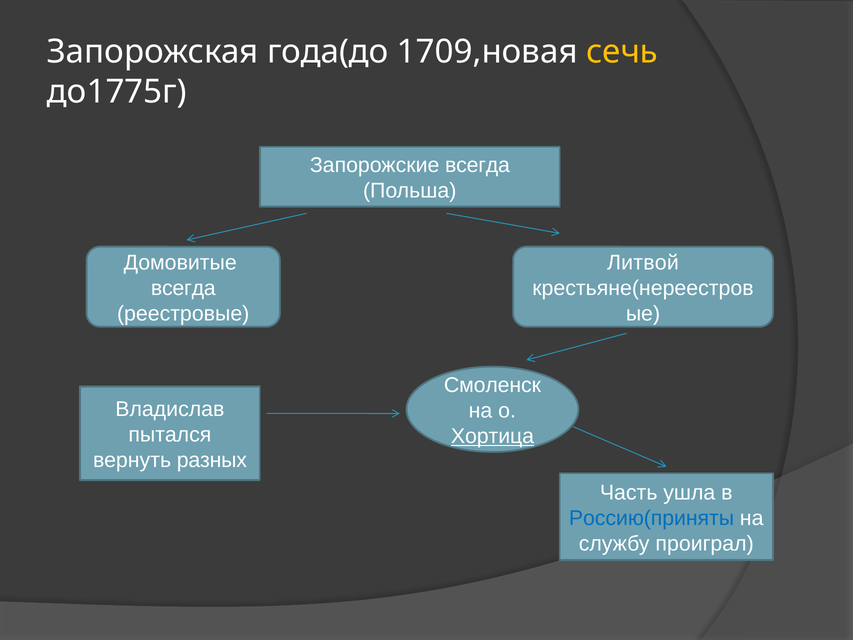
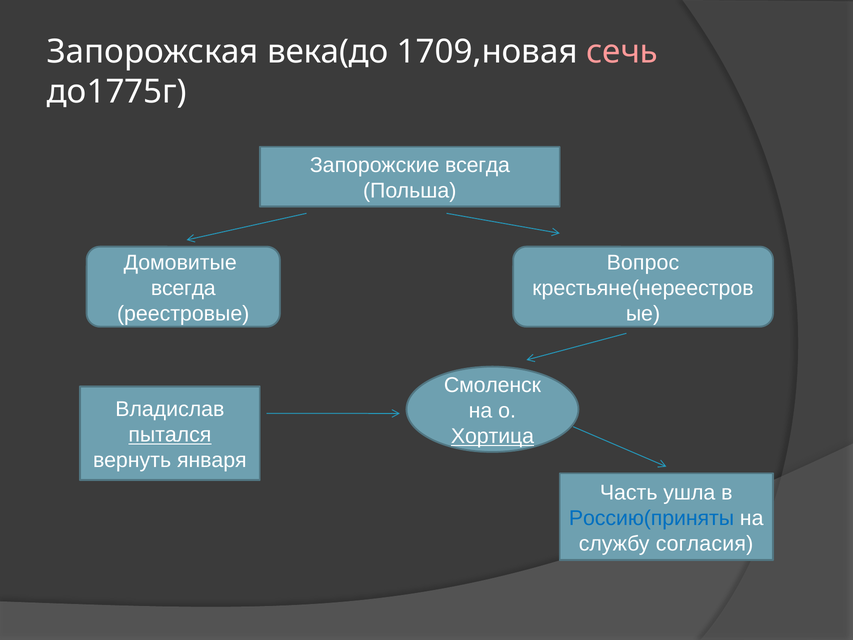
года(до: года(до -> века(до
сечь colour: yellow -> pink
Литвой: Литвой -> Вопрос
пытался underline: none -> present
разных: разных -> января
проиграл: проиграл -> согласия
